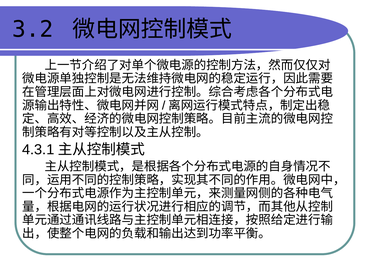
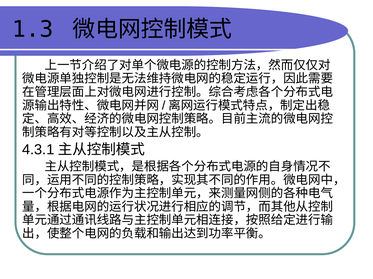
3.2: 3.2 -> 1.3
